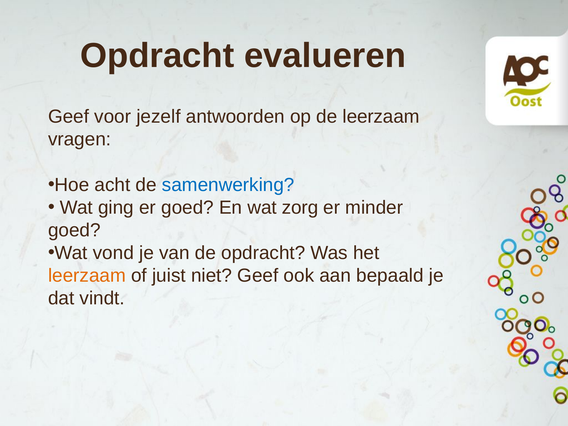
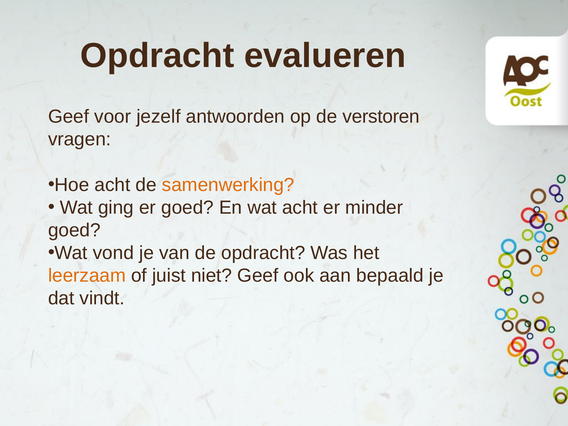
de leerzaam: leerzaam -> verstoren
samenwerking colour: blue -> orange
wat zorg: zorg -> acht
